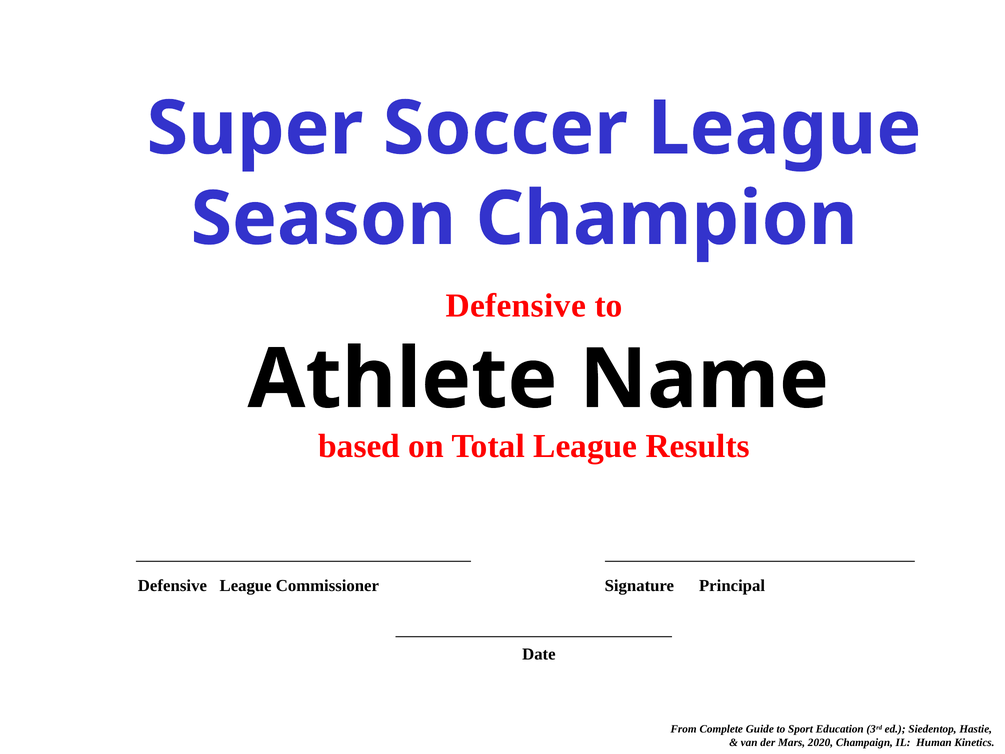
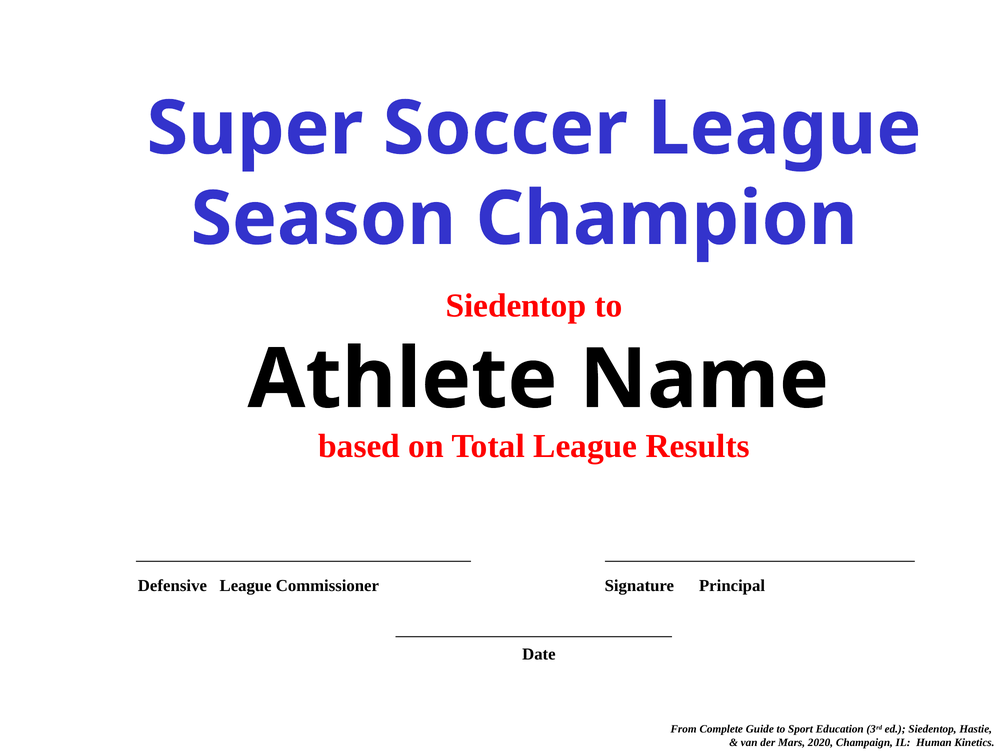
Defensive at (516, 305): Defensive -> Siedentop
